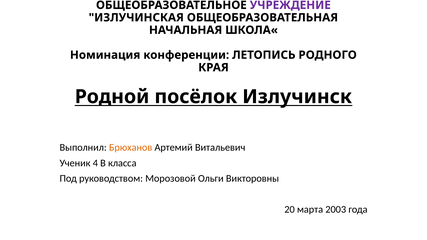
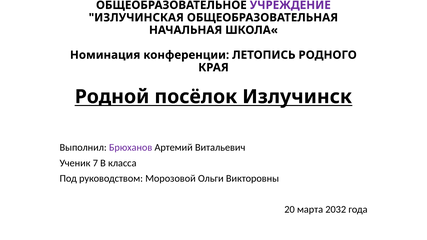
Брюханов colour: orange -> purple
4: 4 -> 7
2003: 2003 -> 2032
